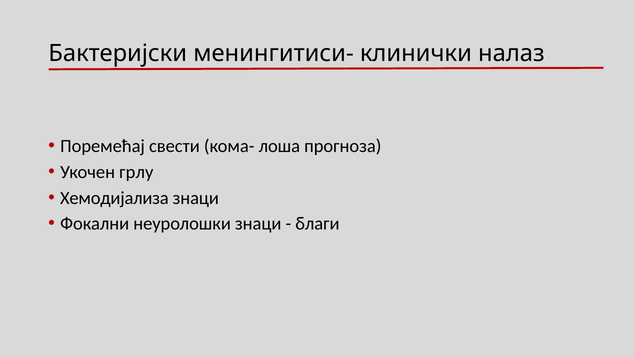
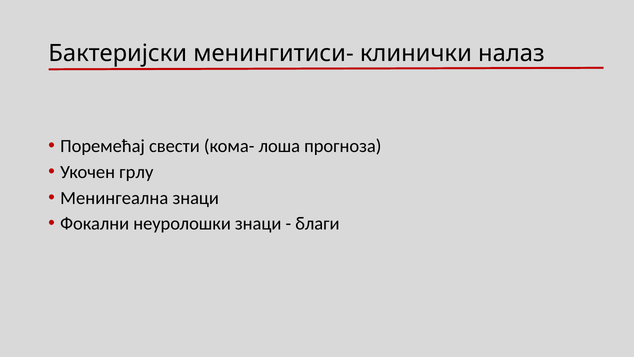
Хемодијализа: Хемодијализа -> Менингеална
